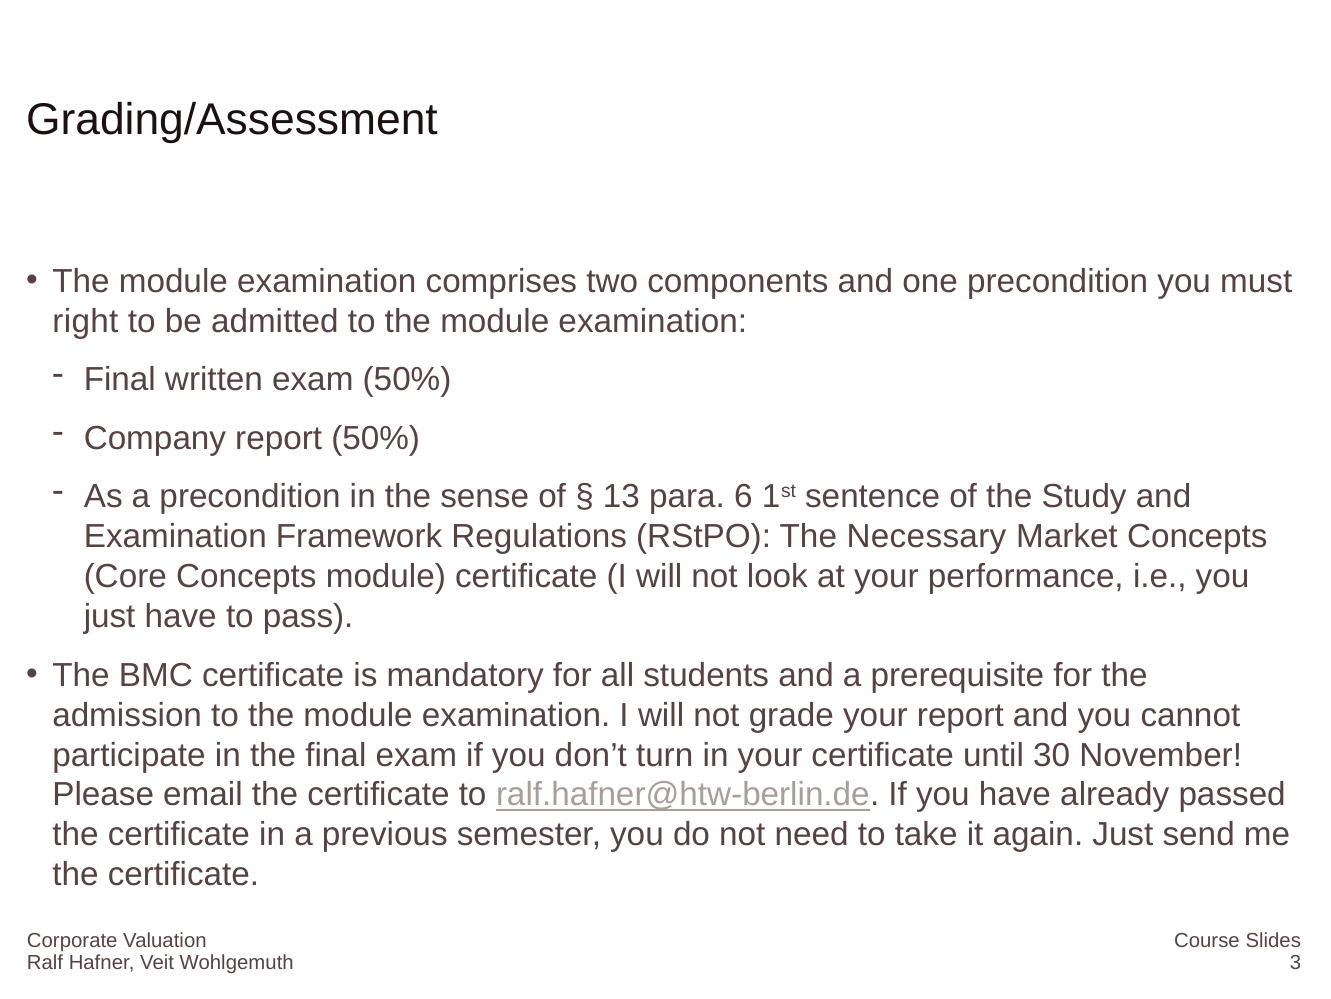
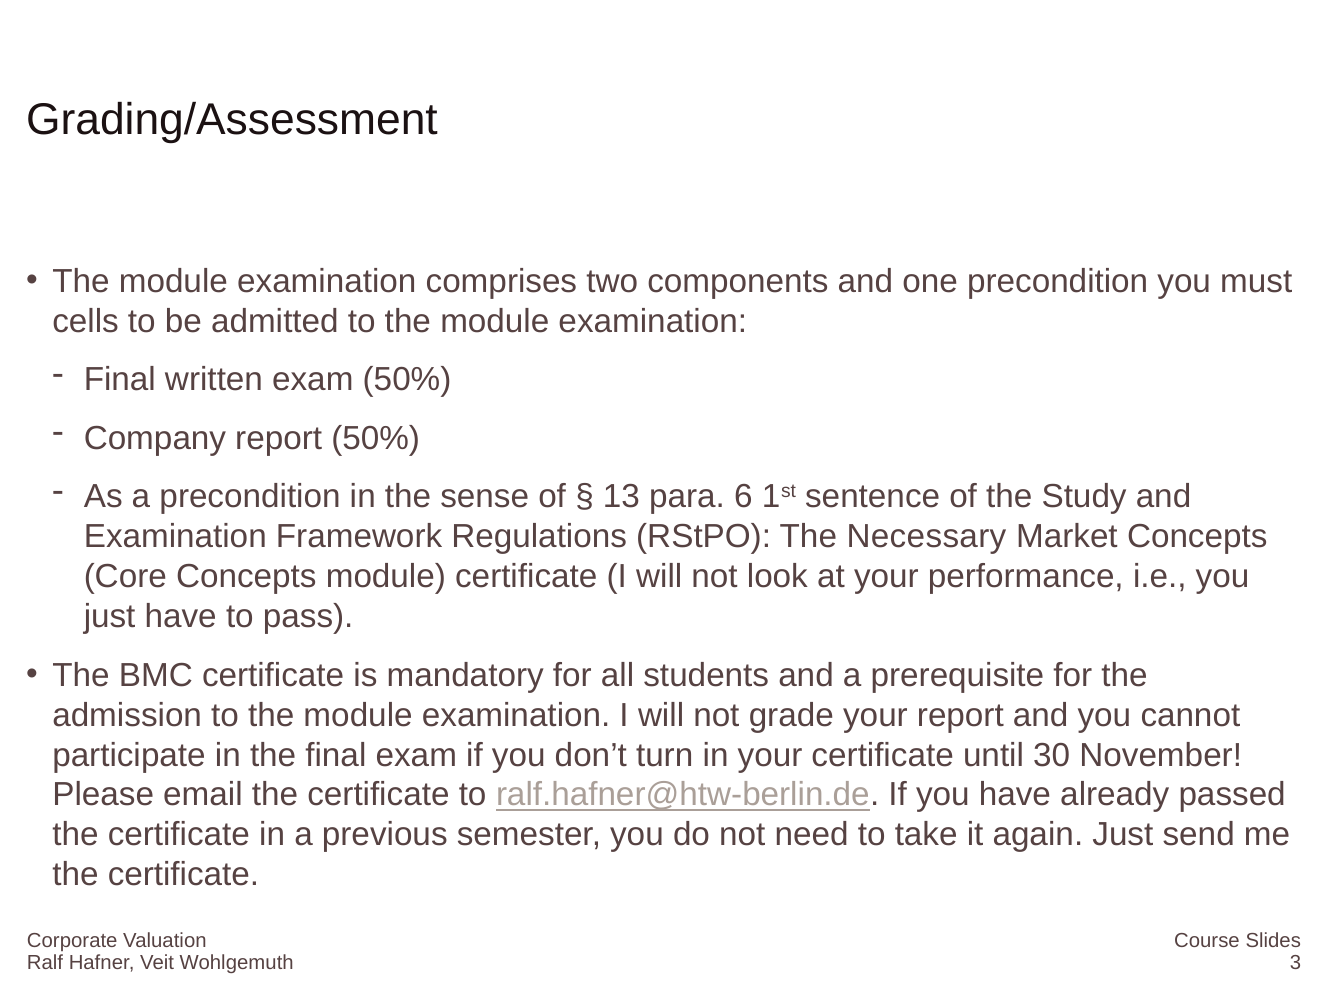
right: right -> cells
